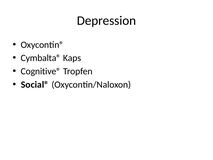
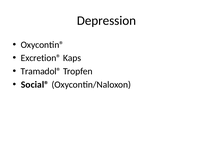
Cymbalta®: Cymbalta® -> Excretion®
Cognitive®: Cognitive® -> Tramadol®
